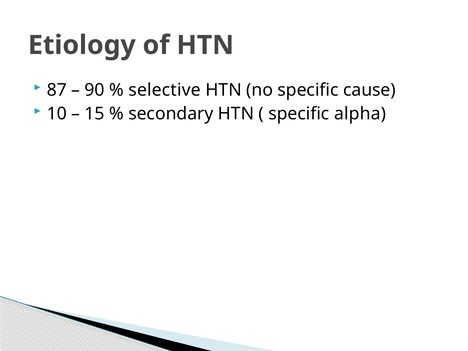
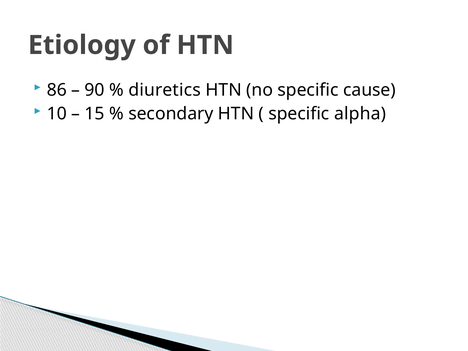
87: 87 -> 86
selective: selective -> diuretics
